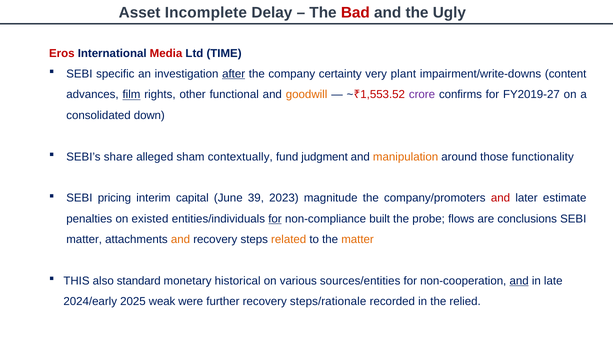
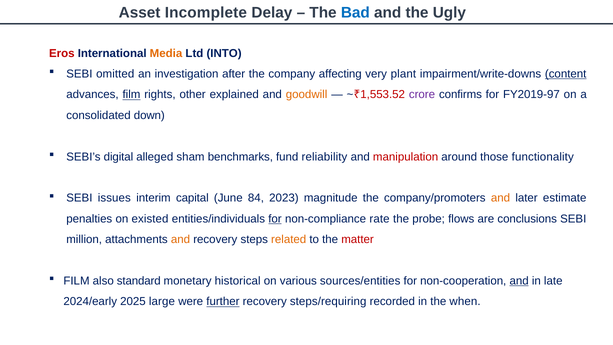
Bad colour: red -> blue
Media colour: red -> orange
TIME: TIME -> INTO
specific: specific -> omitted
after underline: present -> none
certainty: certainty -> affecting
content underline: none -> present
functional: functional -> explained
FY2019-27: FY2019-27 -> FY2019-97
share: share -> digital
contextually: contextually -> benchmarks
judgment: judgment -> reliability
manipulation colour: orange -> red
pricing: pricing -> issues
39: 39 -> 84
and at (501, 198) colour: red -> orange
built: built -> rate
matter at (84, 239): matter -> million
matter at (358, 239) colour: orange -> red
THIS at (77, 281): THIS -> FILM
weak: weak -> large
further underline: none -> present
steps/rationale: steps/rationale -> steps/requiring
relied: relied -> when
